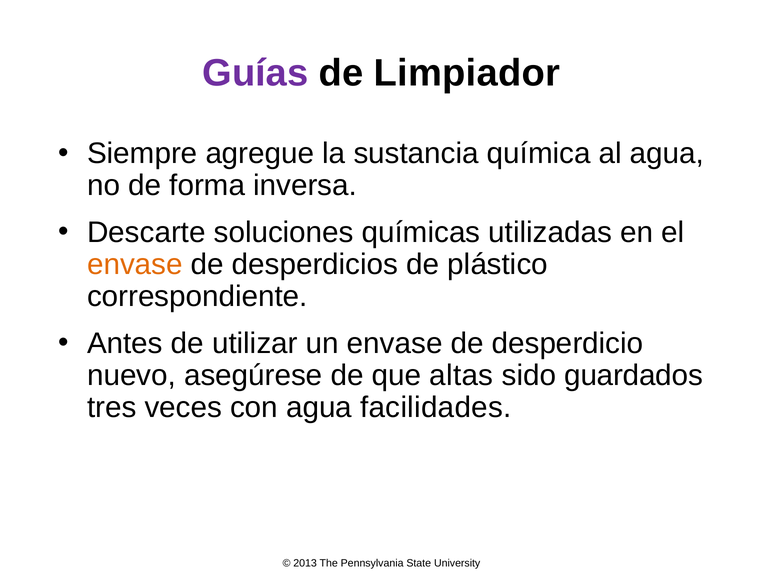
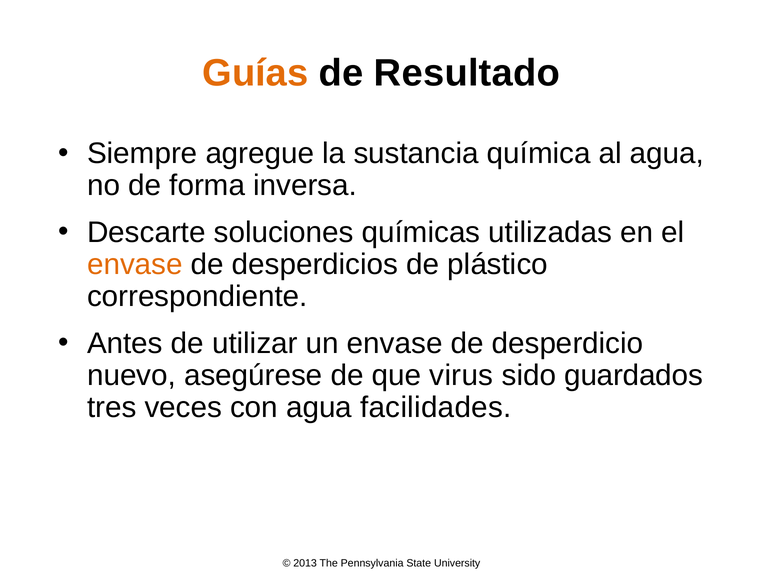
Guías colour: purple -> orange
Limpiador: Limpiador -> Resultado
altas: altas -> virus
